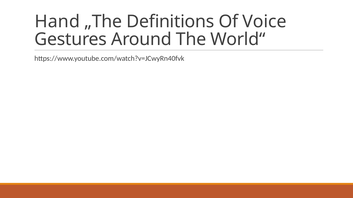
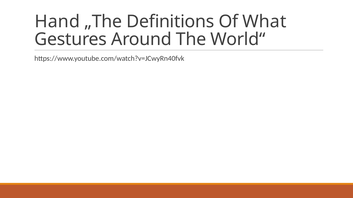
Voice: Voice -> What
